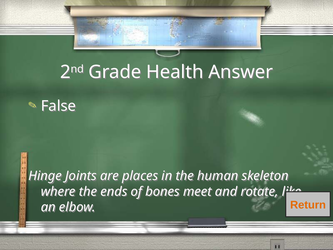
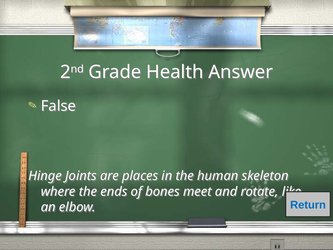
Return colour: orange -> blue
